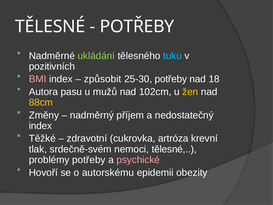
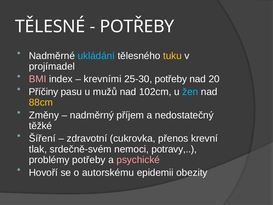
ukládání colour: light green -> light blue
tuku colour: light blue -> yellow
pozitivních: pozitivních -> projímadel
způsobit: způsobit -> krevními
18: 18 -> 20
Autora: Autora -> Příčiny
žen colour: yellow -> light blue
index at (40, 126): index -> těžké
Těžké: Těžké -> Šíření
artróza: artróza -> přenos
nemoci tělesné: tělesné -> potravy
